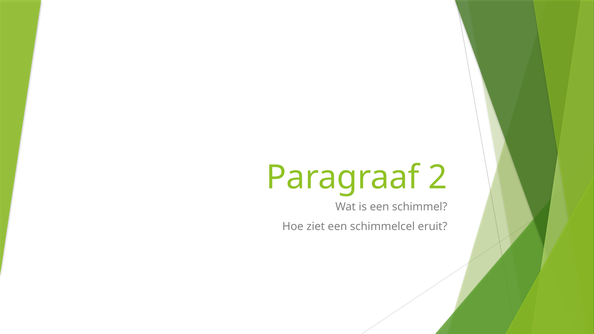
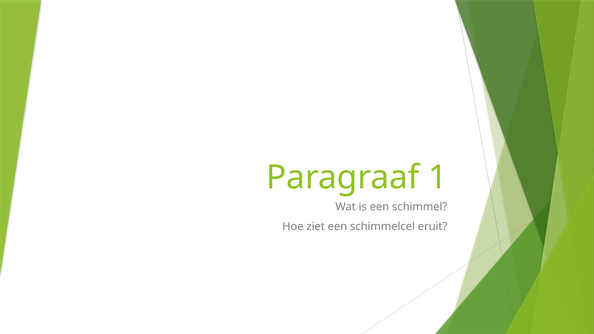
2: 2 -> 1
